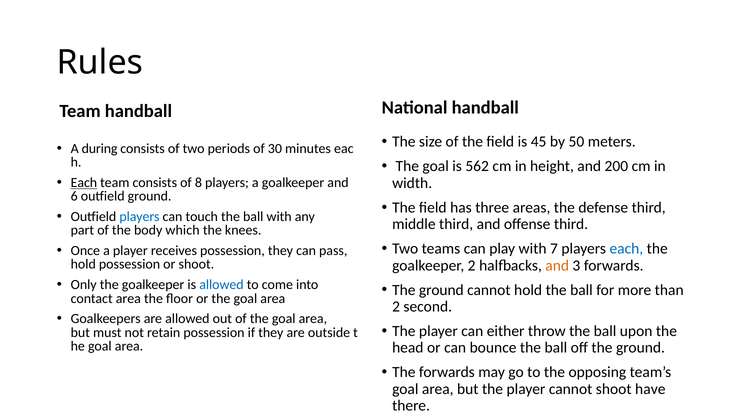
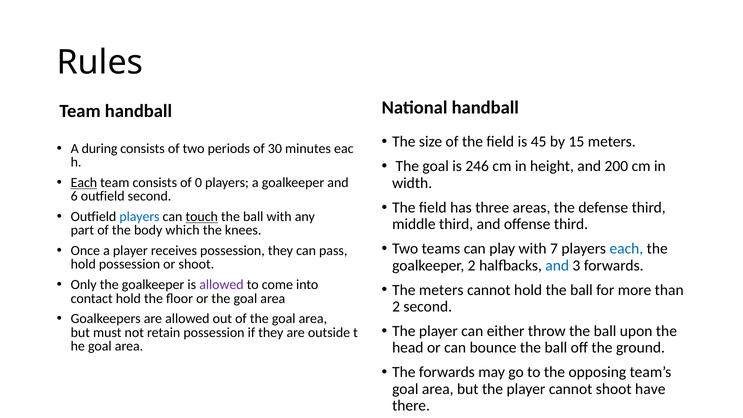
50: 50 -> 15
562: 562 -> 246
8: 8 -> 0
outfield ground: ground -> second
touch underline: none -> present
and at (557, 265) colour: orange -> blue
allowed at (221, 285) colour: blue -> purple
ground at (441, 290): ground -> meters
contact area: area -> hold
